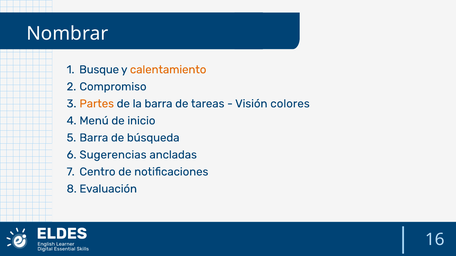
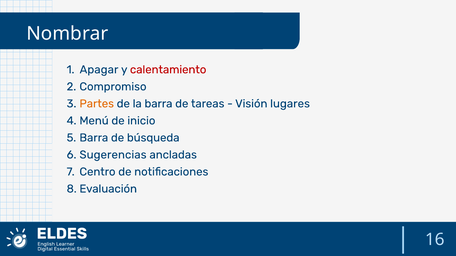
Busque: Busque -> Apagar
calentamiento colour: orange -> red
colores: colores -> lugares
